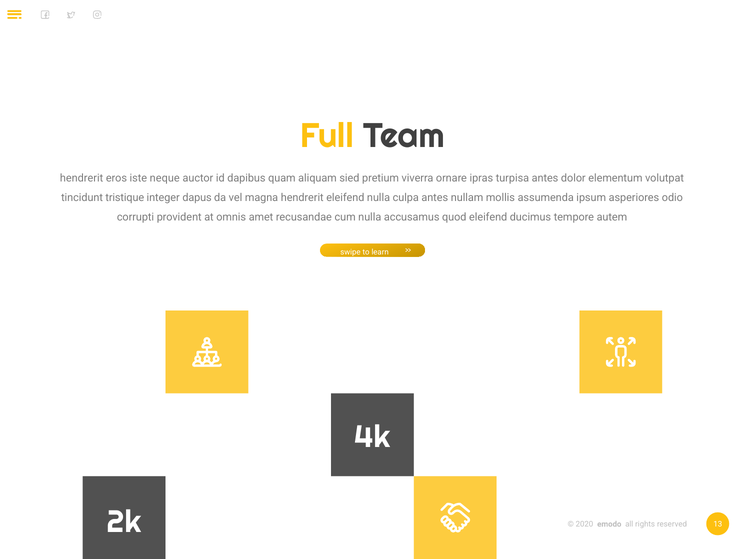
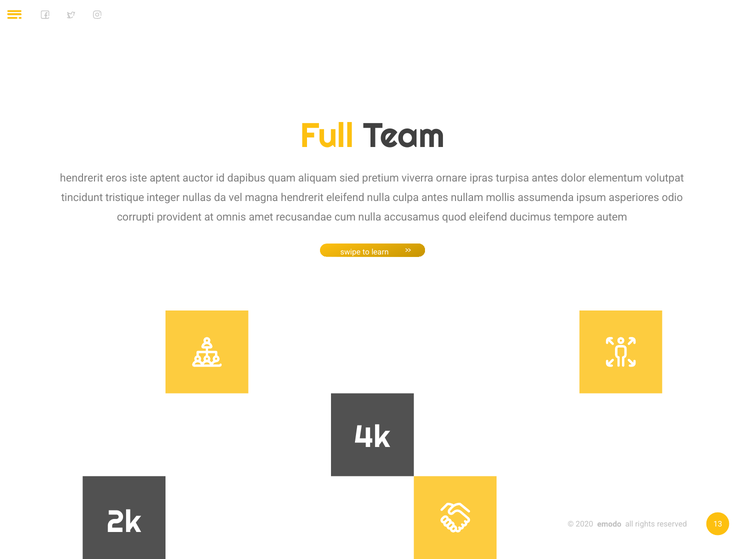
neque: neque -> aptent
dapus: dapus -> nullas
